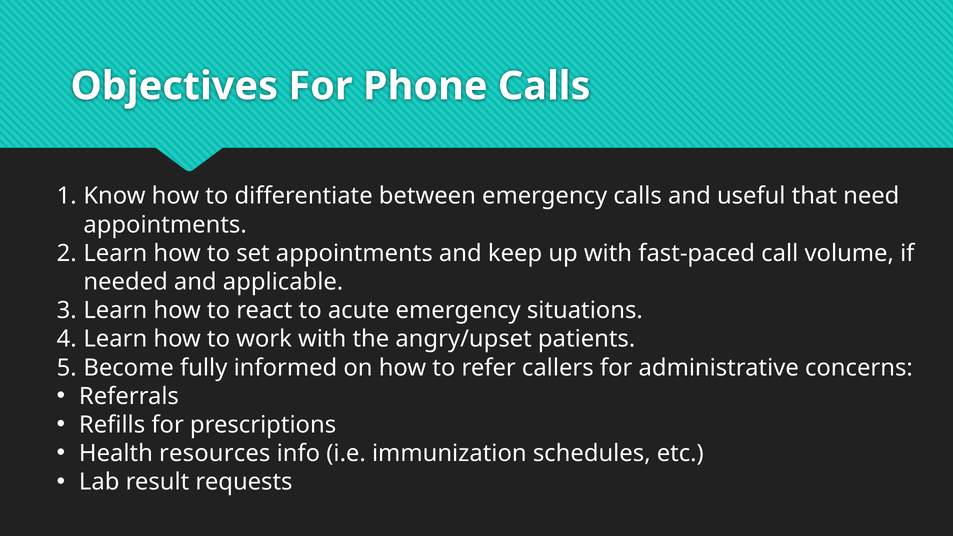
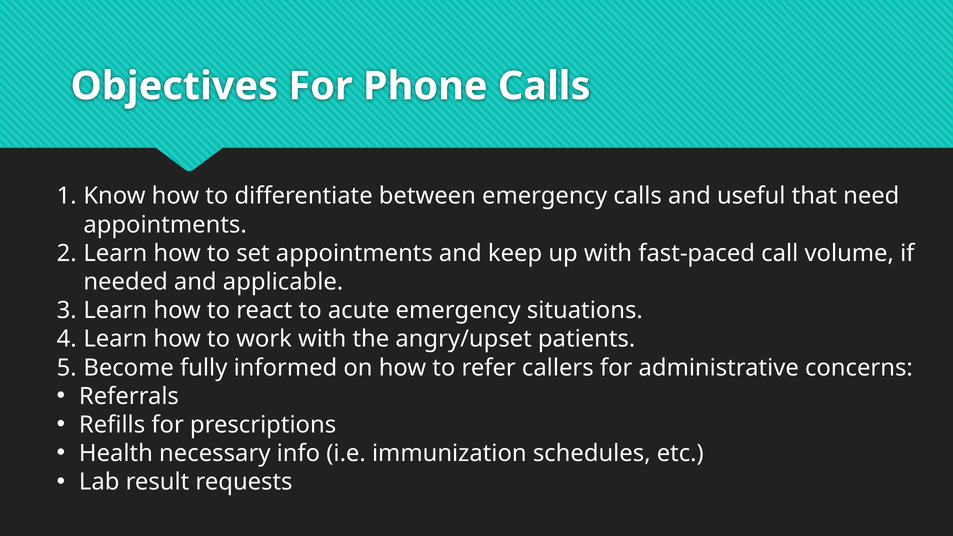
resources: resources -> necessary
